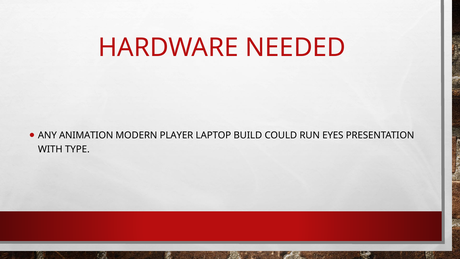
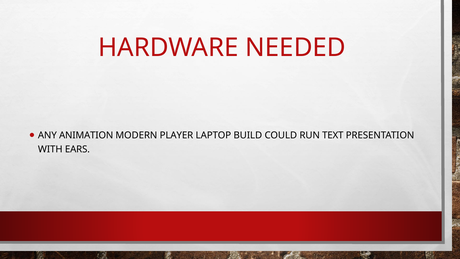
EYES: EYES -> TEXT
TYPE: TYPE -> EARS
